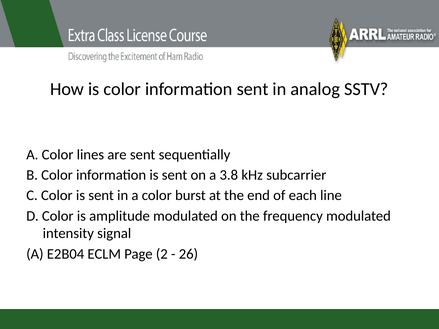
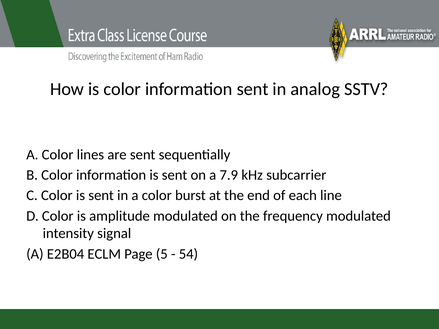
3.8: 3.8 -> 7.9
2: 2 -> 5
26: 26 -> 54
